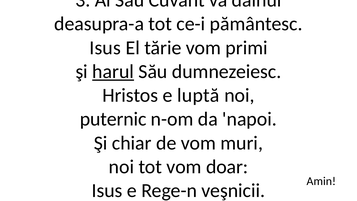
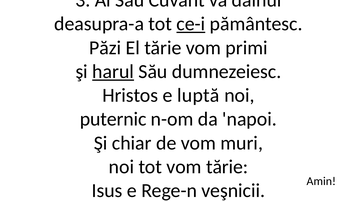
ce-i underline: none -> present
Isus at (105, 48): Isus -> Păzi
vom doar: doar -> tărie
